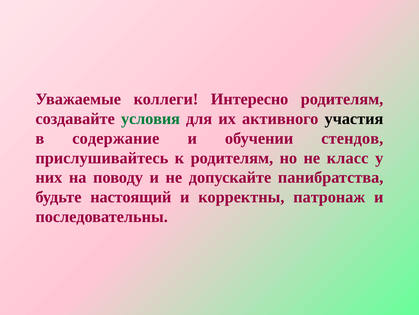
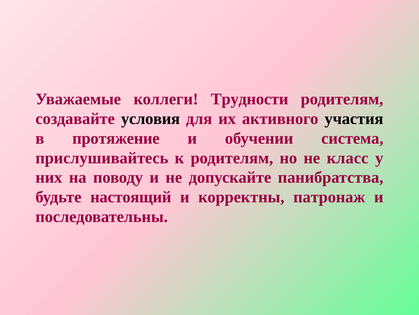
Интересно: Интересно -> Трудности
условия colour: green -> black
содержание: содержание -> протяжение
стендов: стендов -> система
